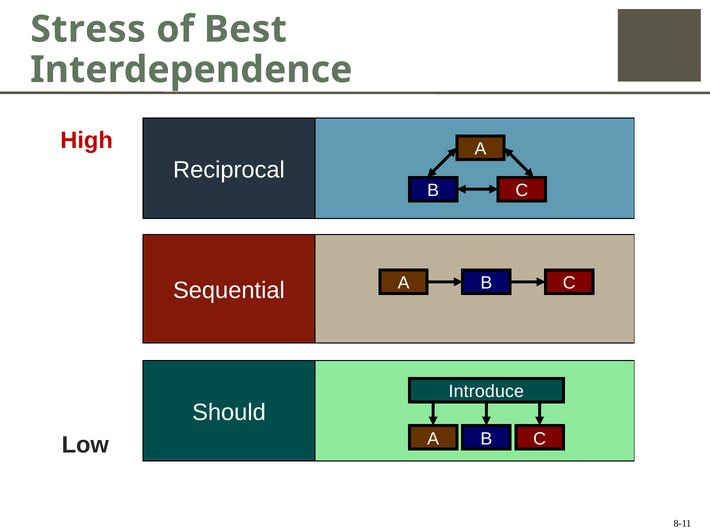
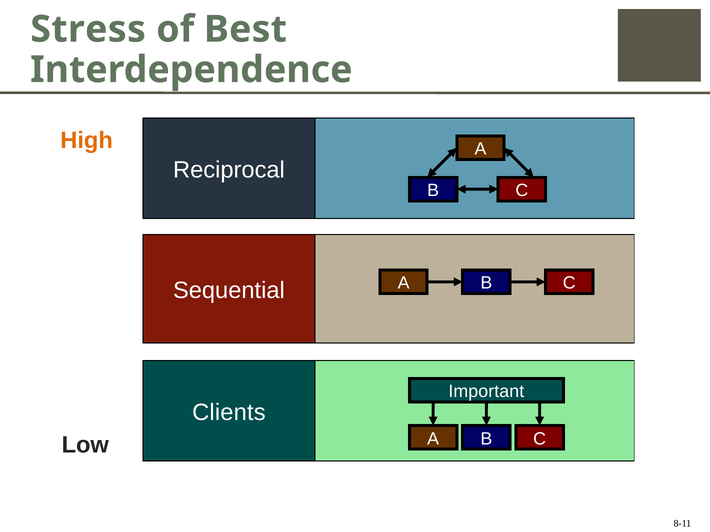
High colour: red -> orange
Introduce: Introduce -> Important
Should: Should -> Clients
